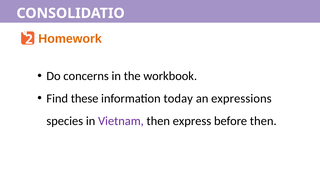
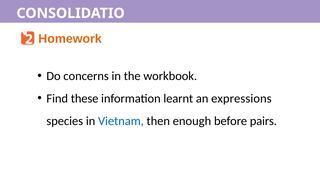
today: today -> learnt
Vietnam colour: purple -> blue
express: express -> enough
before then: then -> pairs
